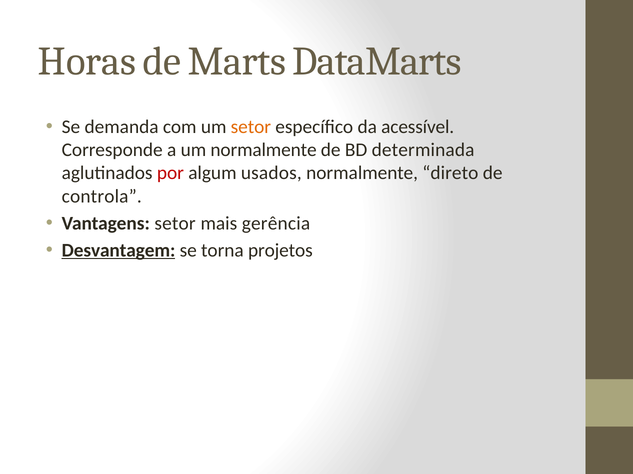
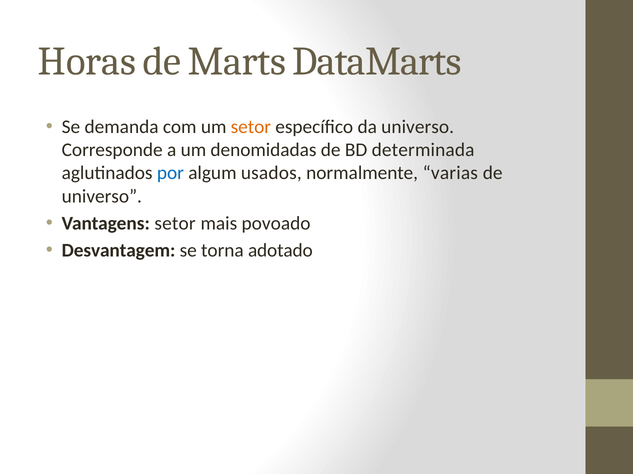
da acessível: acessível -> universo
um normalmente: normalmente -> denomidadas
por colour: red -> blue
direto: direto -> varias
controla at (102, 197): controla -> universo
gerência: gerência -> povoado
Desvantagem underline: present -> none
projetos: projetos -> adotado
